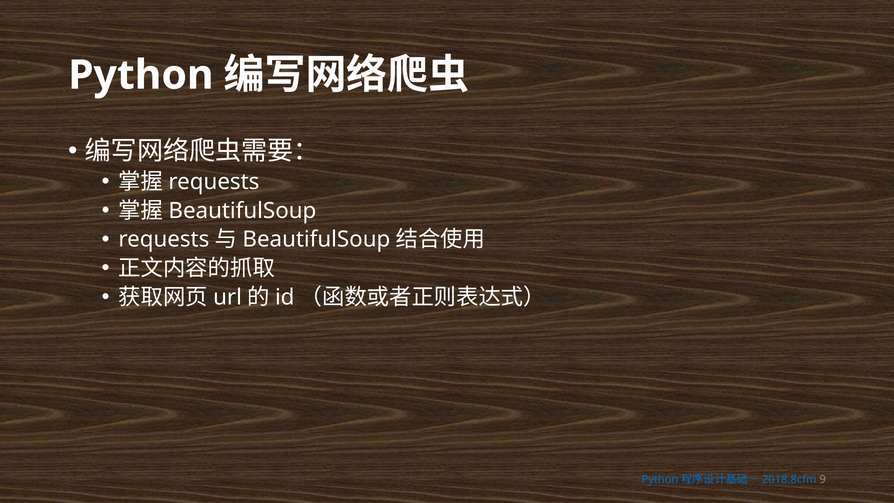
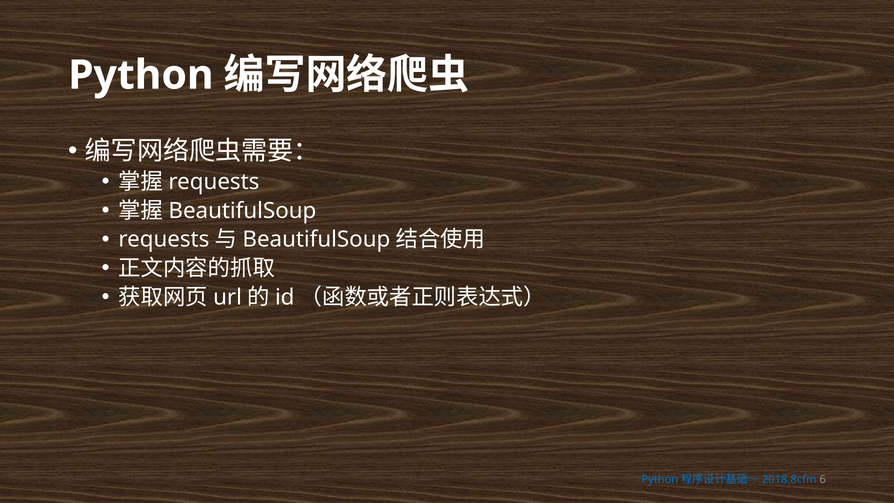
9: 9 -> 6
